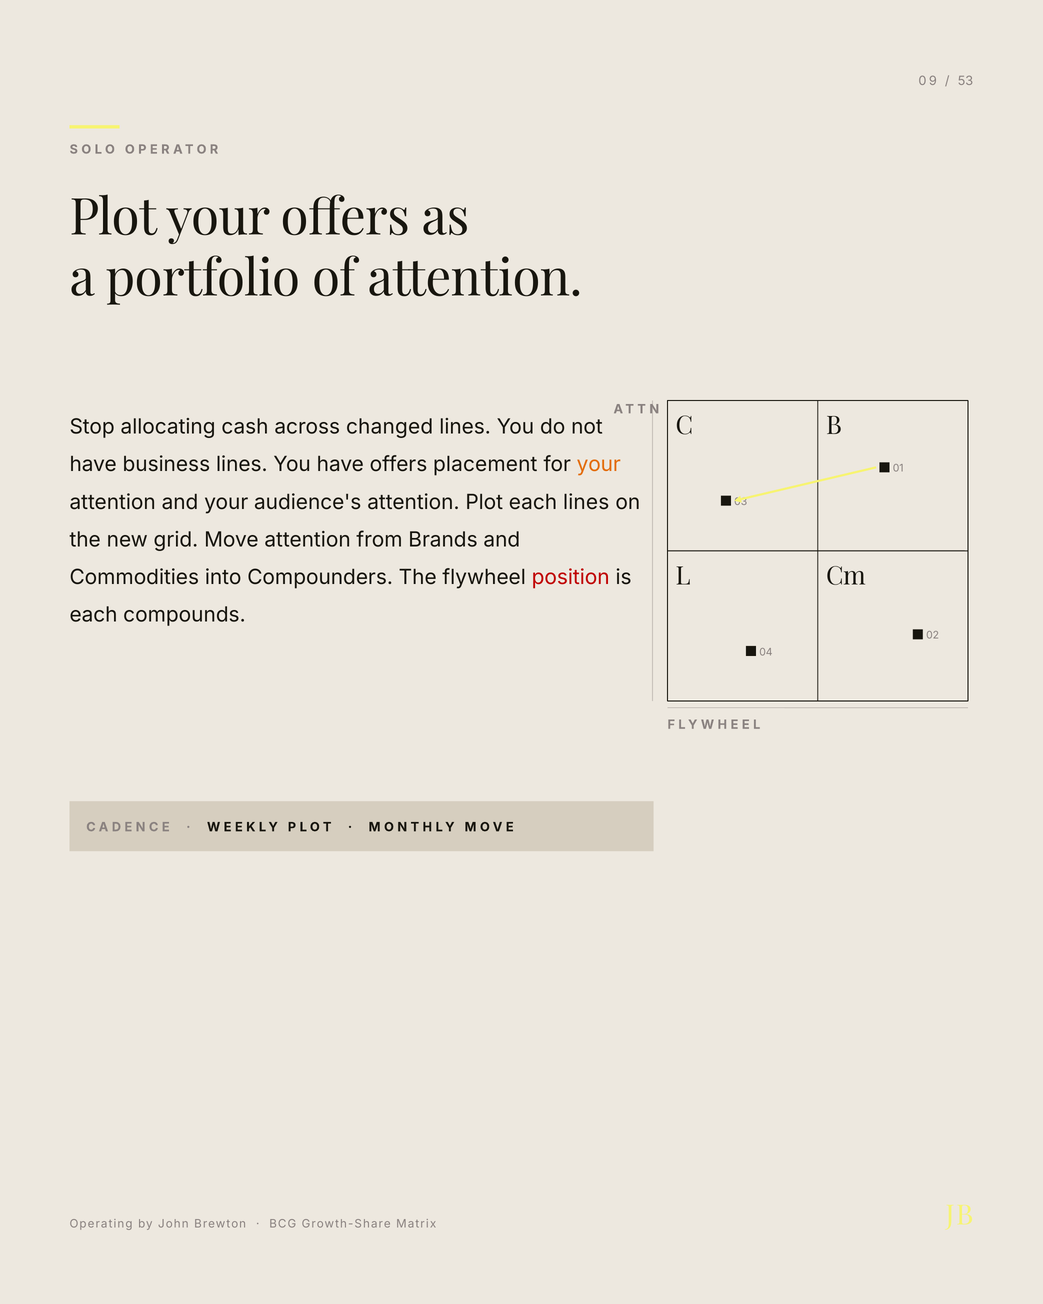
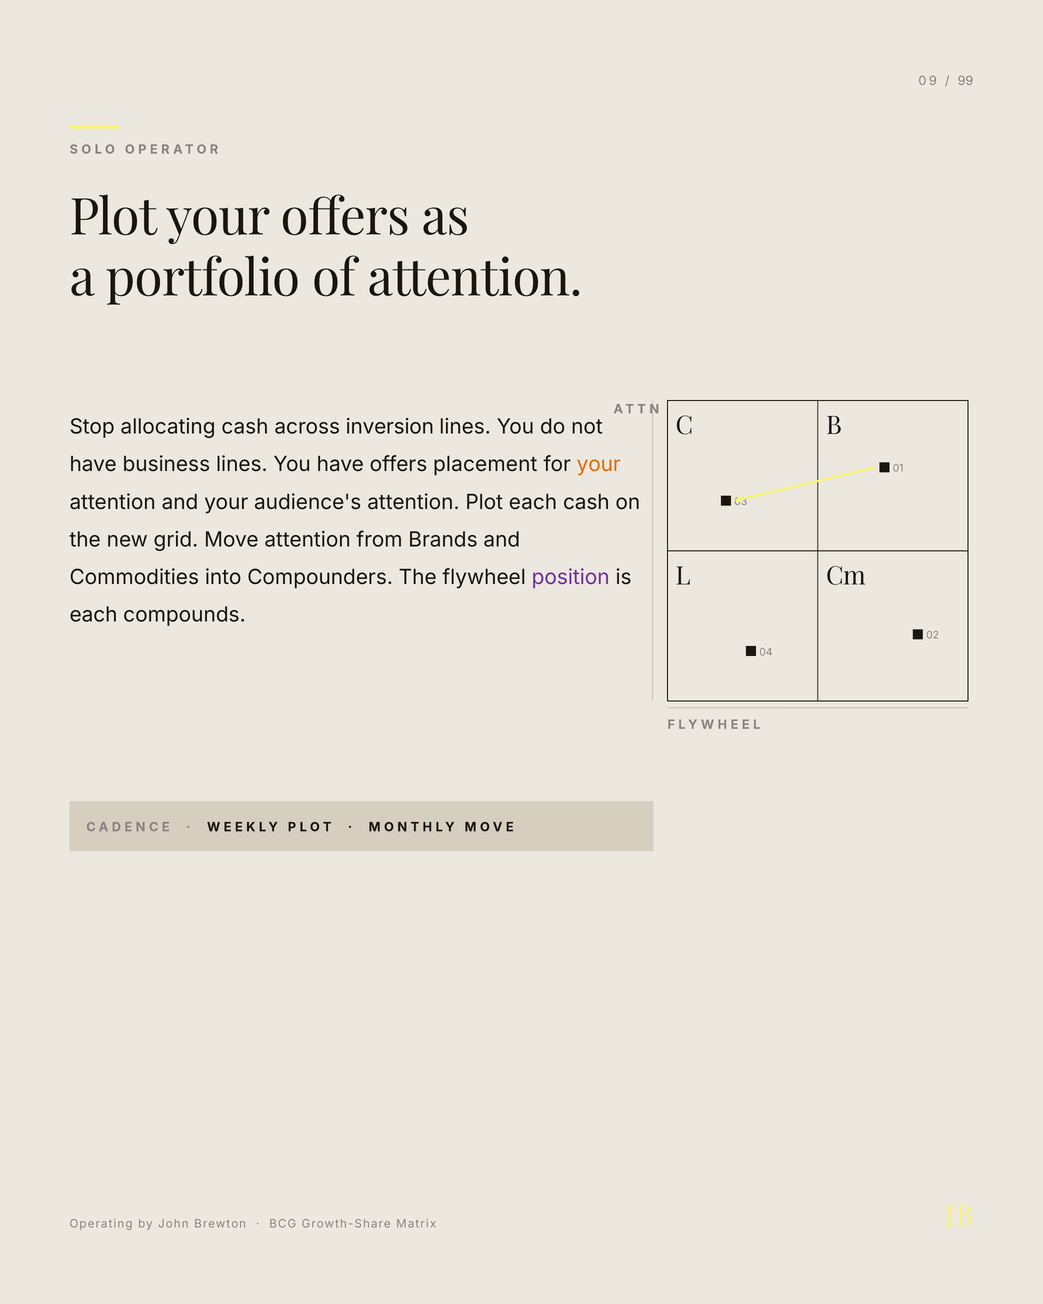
53: 53 -> 99
changed: changed -> inversion
each lines: lines -> cash
position colour: red -> purple
